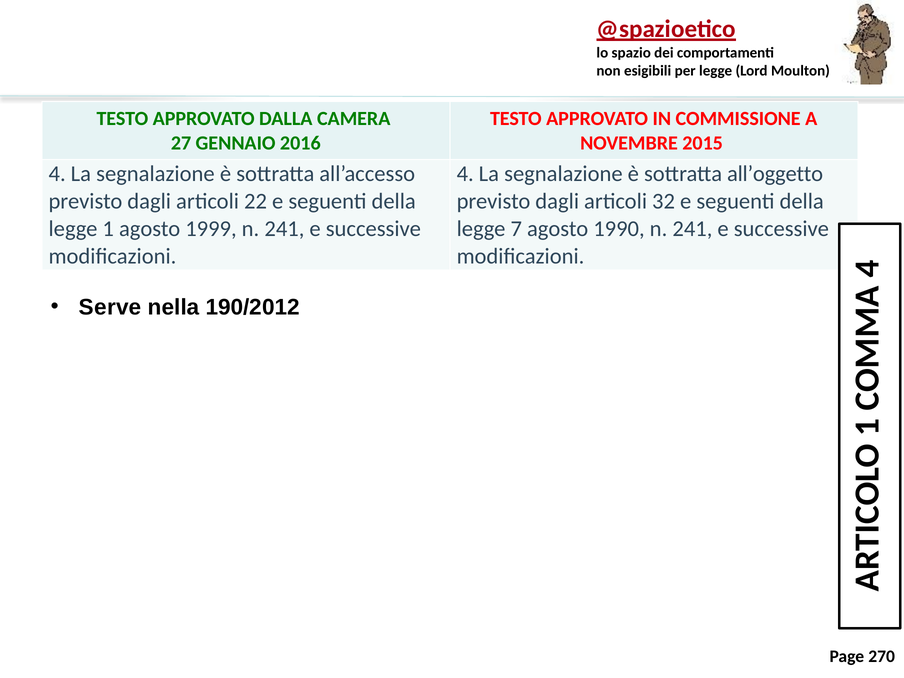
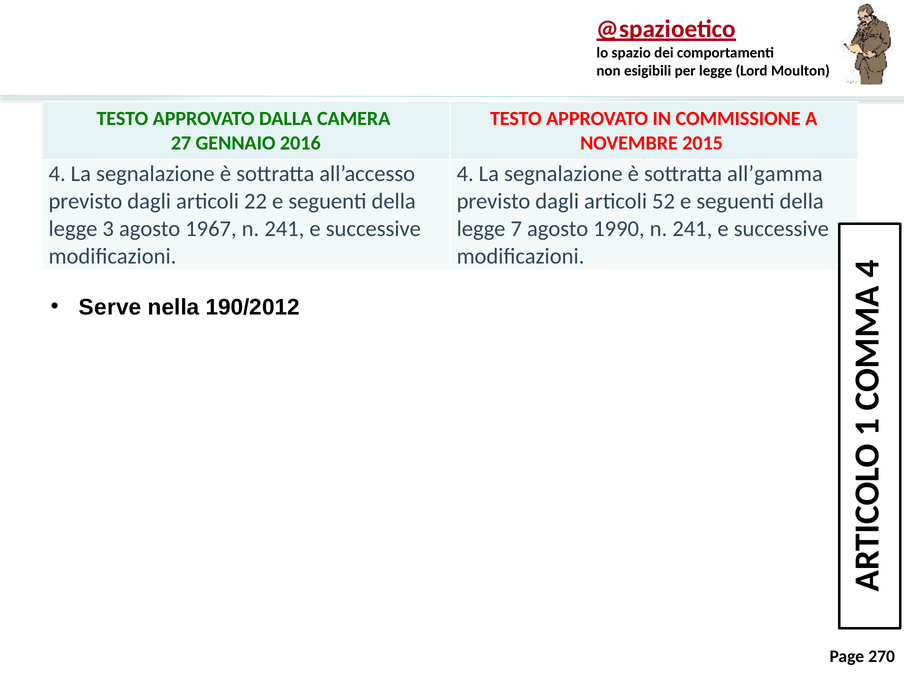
all’oggetto: all’oggetto -> all’gamma
32: 32 -> 52
legge 1: 1 -> 3
1999: 1999 -> 1967
